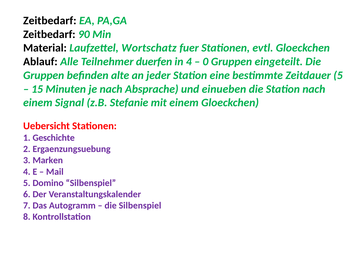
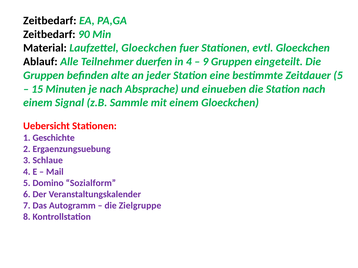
Laufzettel Wortschatz: Wortschatz -> Gloeckchen
0: 0 -> 9
Stefanie: Stefanie -> Sammle
Marken: Marken -> Schlaue
Domino Silbenspiel: Silbenspiel -> Sozialform
die Silbenspiel: Silbenspiel -> Zielgruppe
